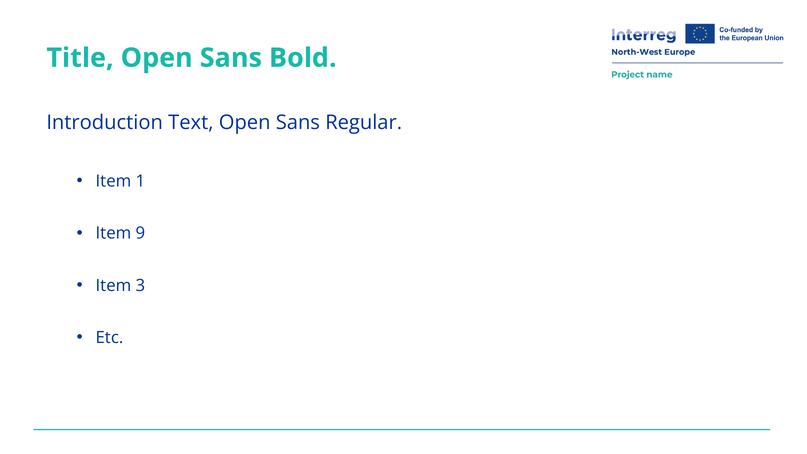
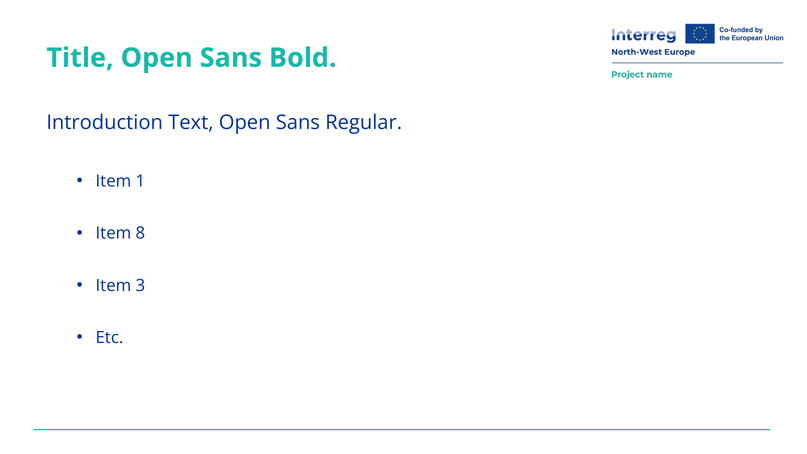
9: 9 -> 8
